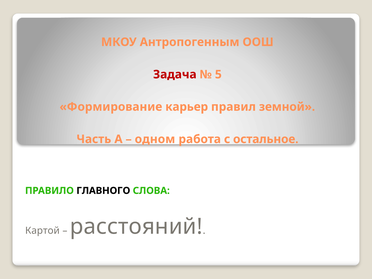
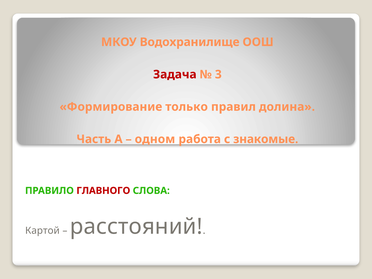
Антропогенным: Антропогенным -> Водохранилище
5: 5 -> 3
карьер: карьер -> только
земной: земной -> долина
остальное: остальное -> знакомые
ГЛАВНОГО colour: black -> red
